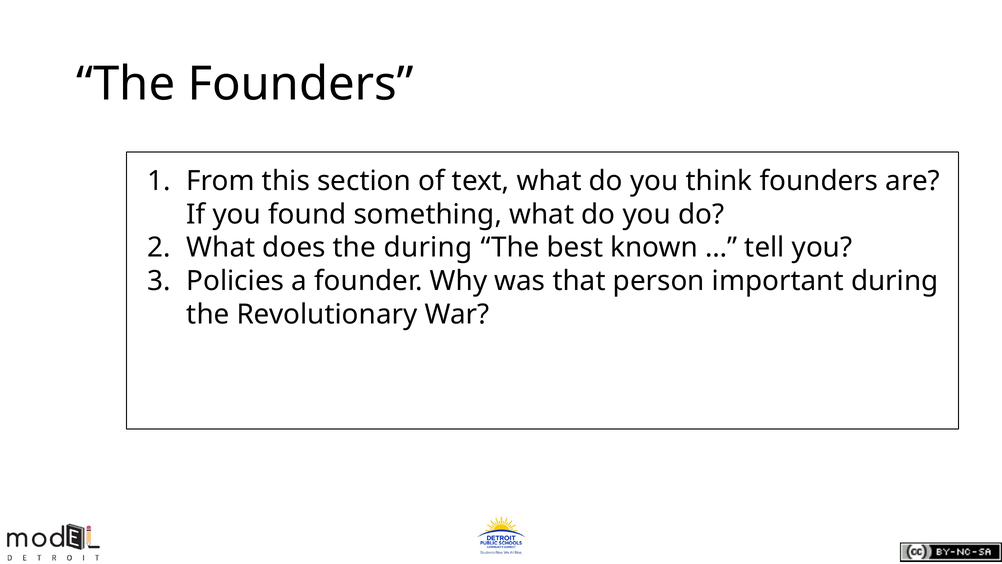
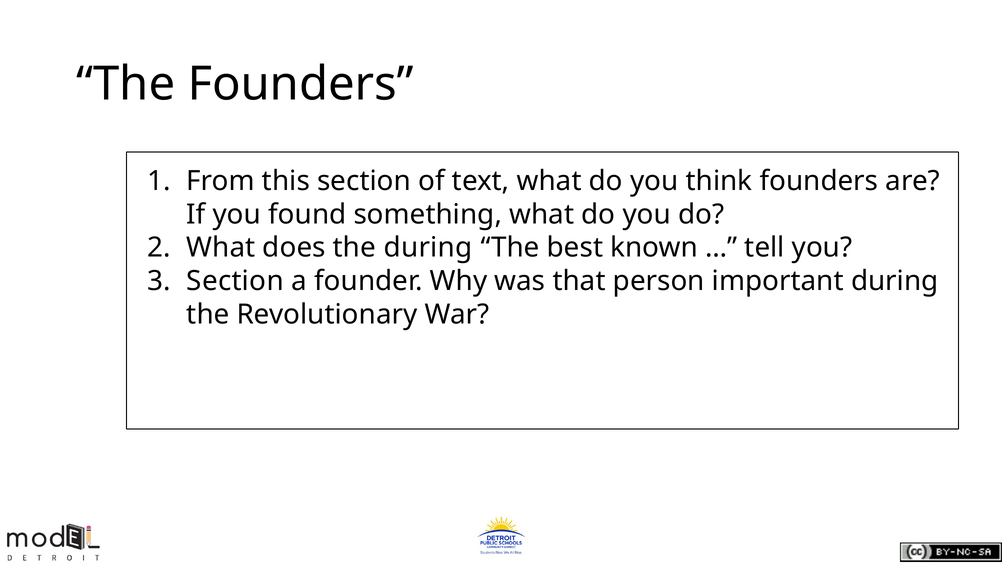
Policies at (235, 281): Policies -> Section
